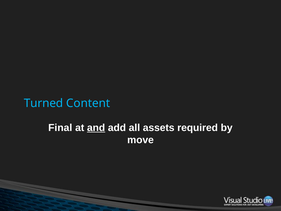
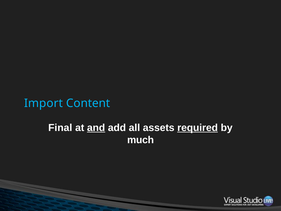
Turned: Turned -> Import
required underline: none -> present
move: move -> much
